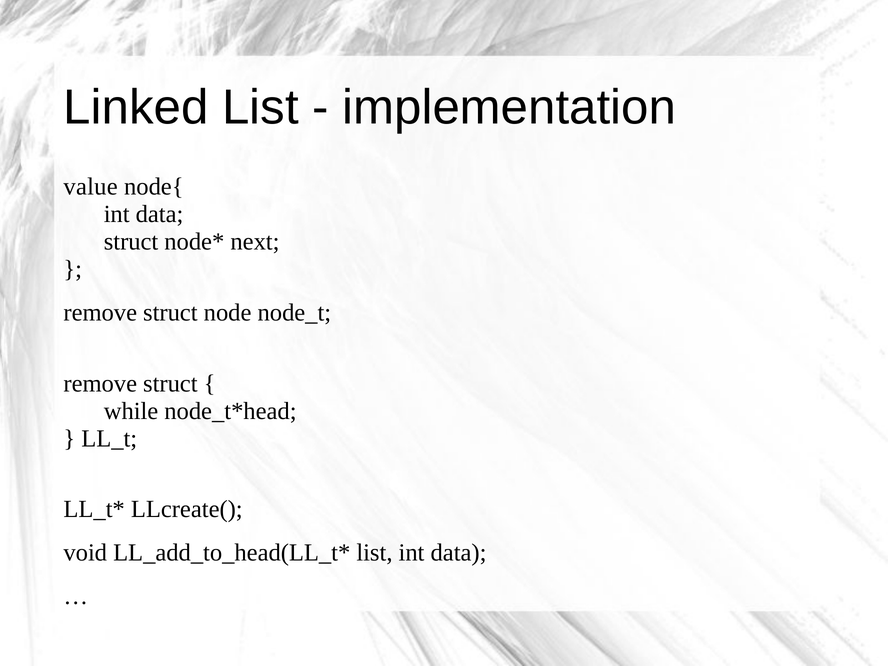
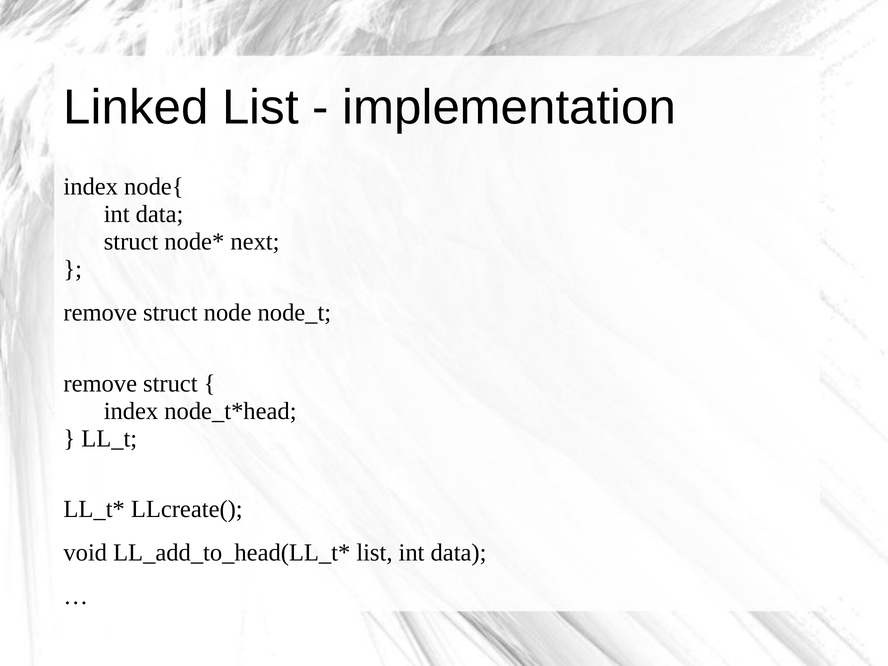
value at (91, 187): value -> index
while at (131, 411): while -> index
